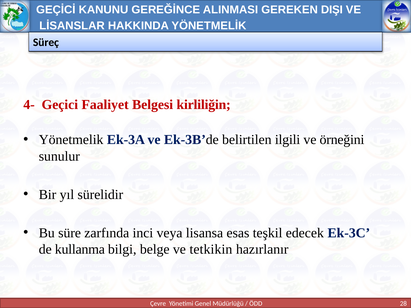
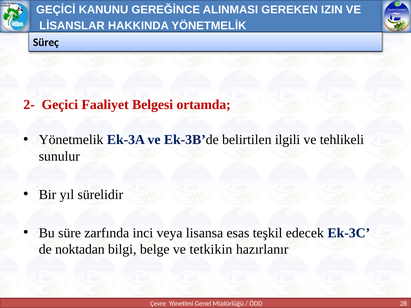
DIŞI: DIŞI -> IZIN
4-: 4- -> 2-
kirliliğin: kirliliğin -> ortamda
örneğini: örneğini -> tehlikeli
kullanma: kullanma -> noktadan
